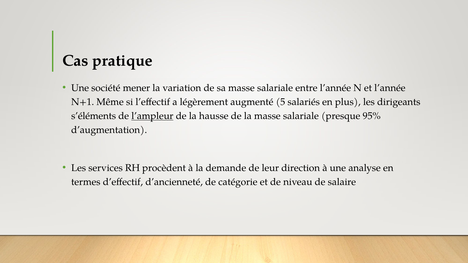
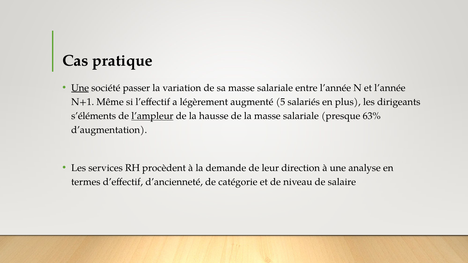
Une at (80, 88) underline: none -> present
mener: mener -> passer
95%: 95% -> 63%
